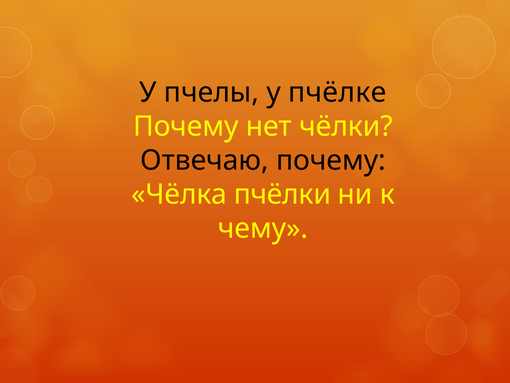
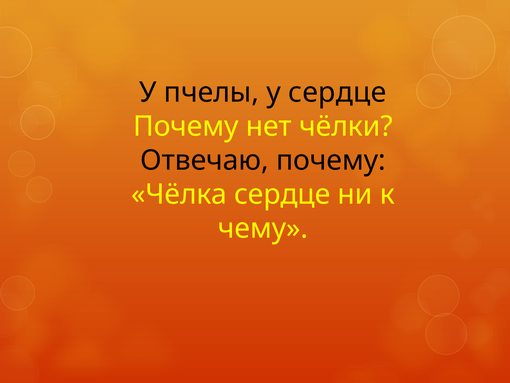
у пчёлке: пчёлке -> сердце
Чёлка пчёлки: пчёлки -> сердце
